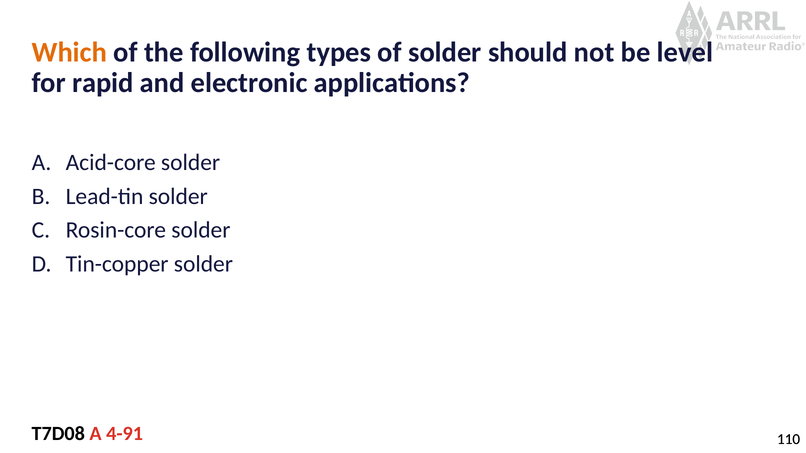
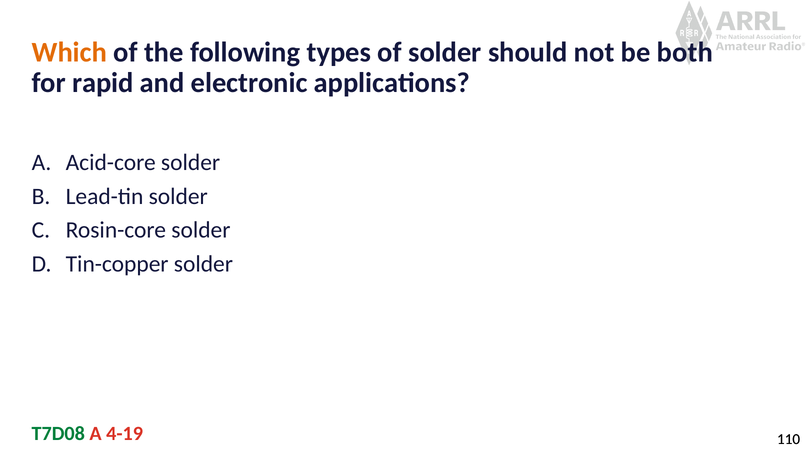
level: level -> both
T7D08 colour: black -> green
4-91: 4-91 -> 4-19
